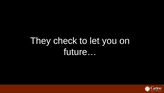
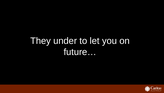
check: check -> under
